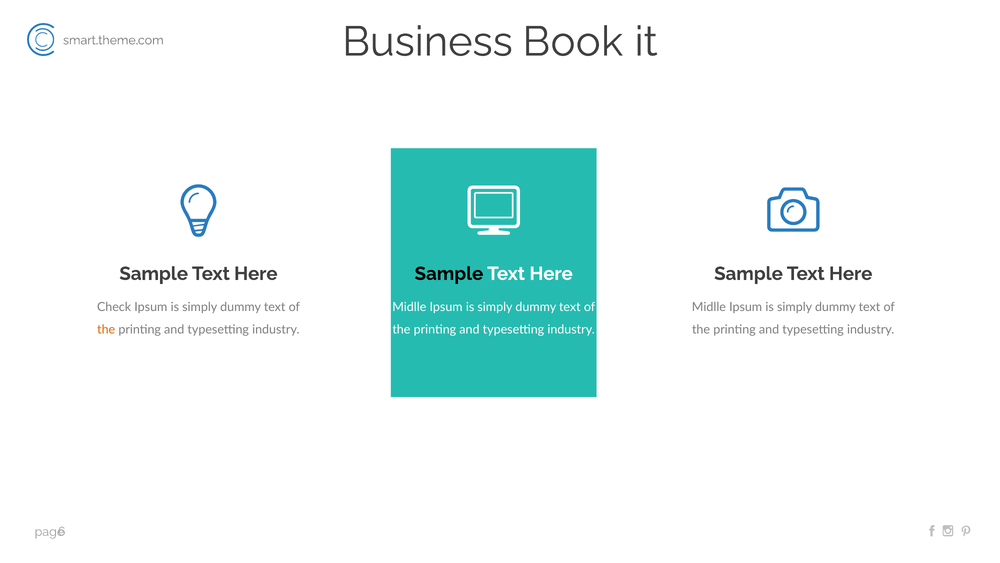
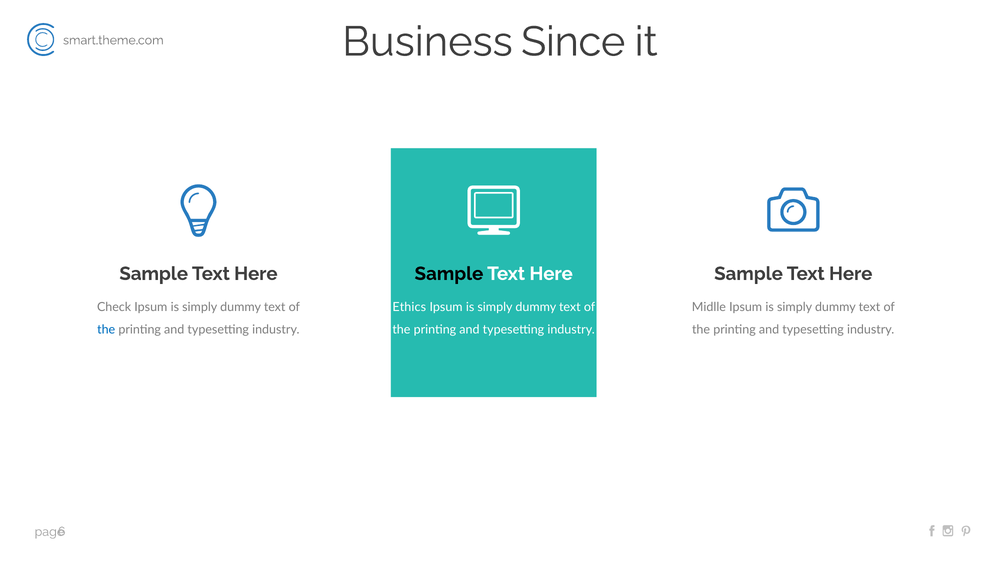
Book: Book -> Since
Midlle at (409, 307): Midlle -> Ethics
the at (106, 330) colour: orange -> blue
